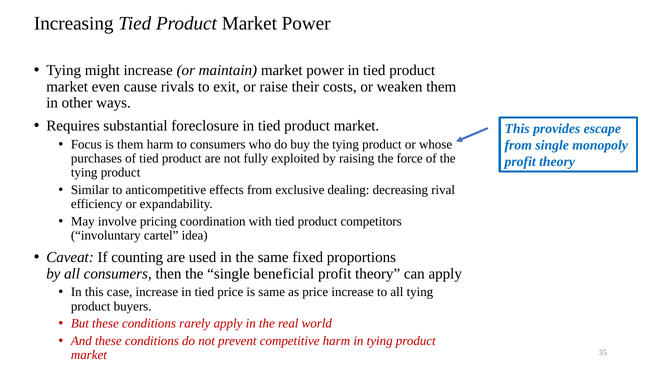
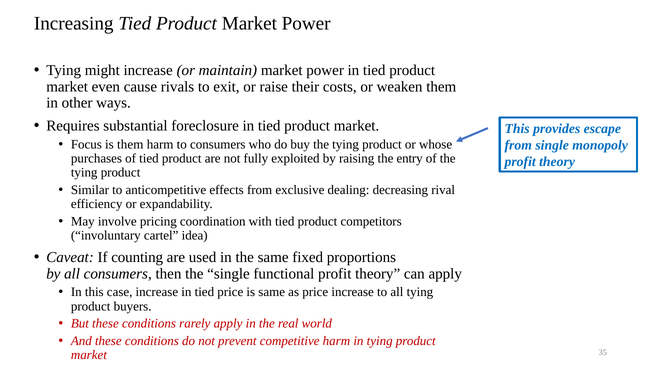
force: force -> entry
beneficial: beneficial -> functional
